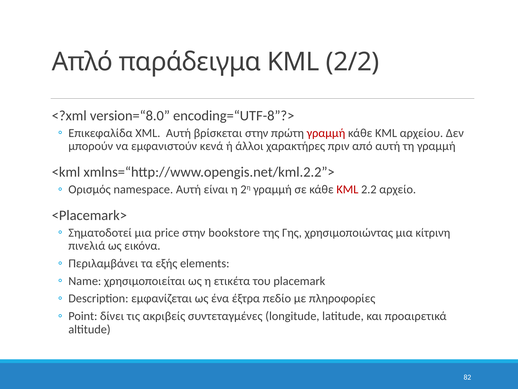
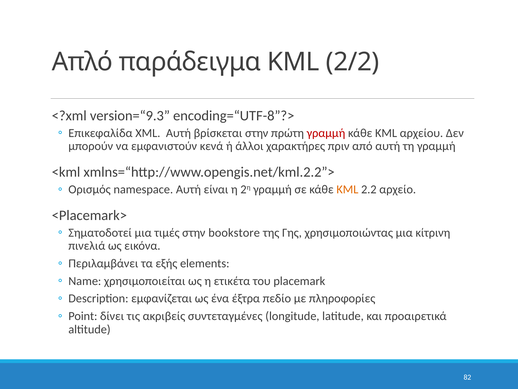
version=“8.0: version=“8.0 -> version=“9.3
KML at (347, 189) colour: red -> orange
price: price -> τιμές
